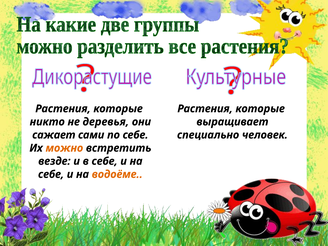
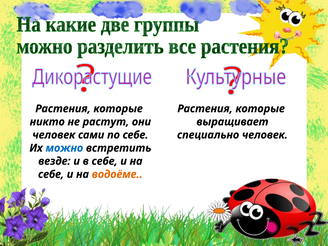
деревья: деревья -> растут
сажает at (54, 135): сажает -> человек
можно colour: orange -> blue
